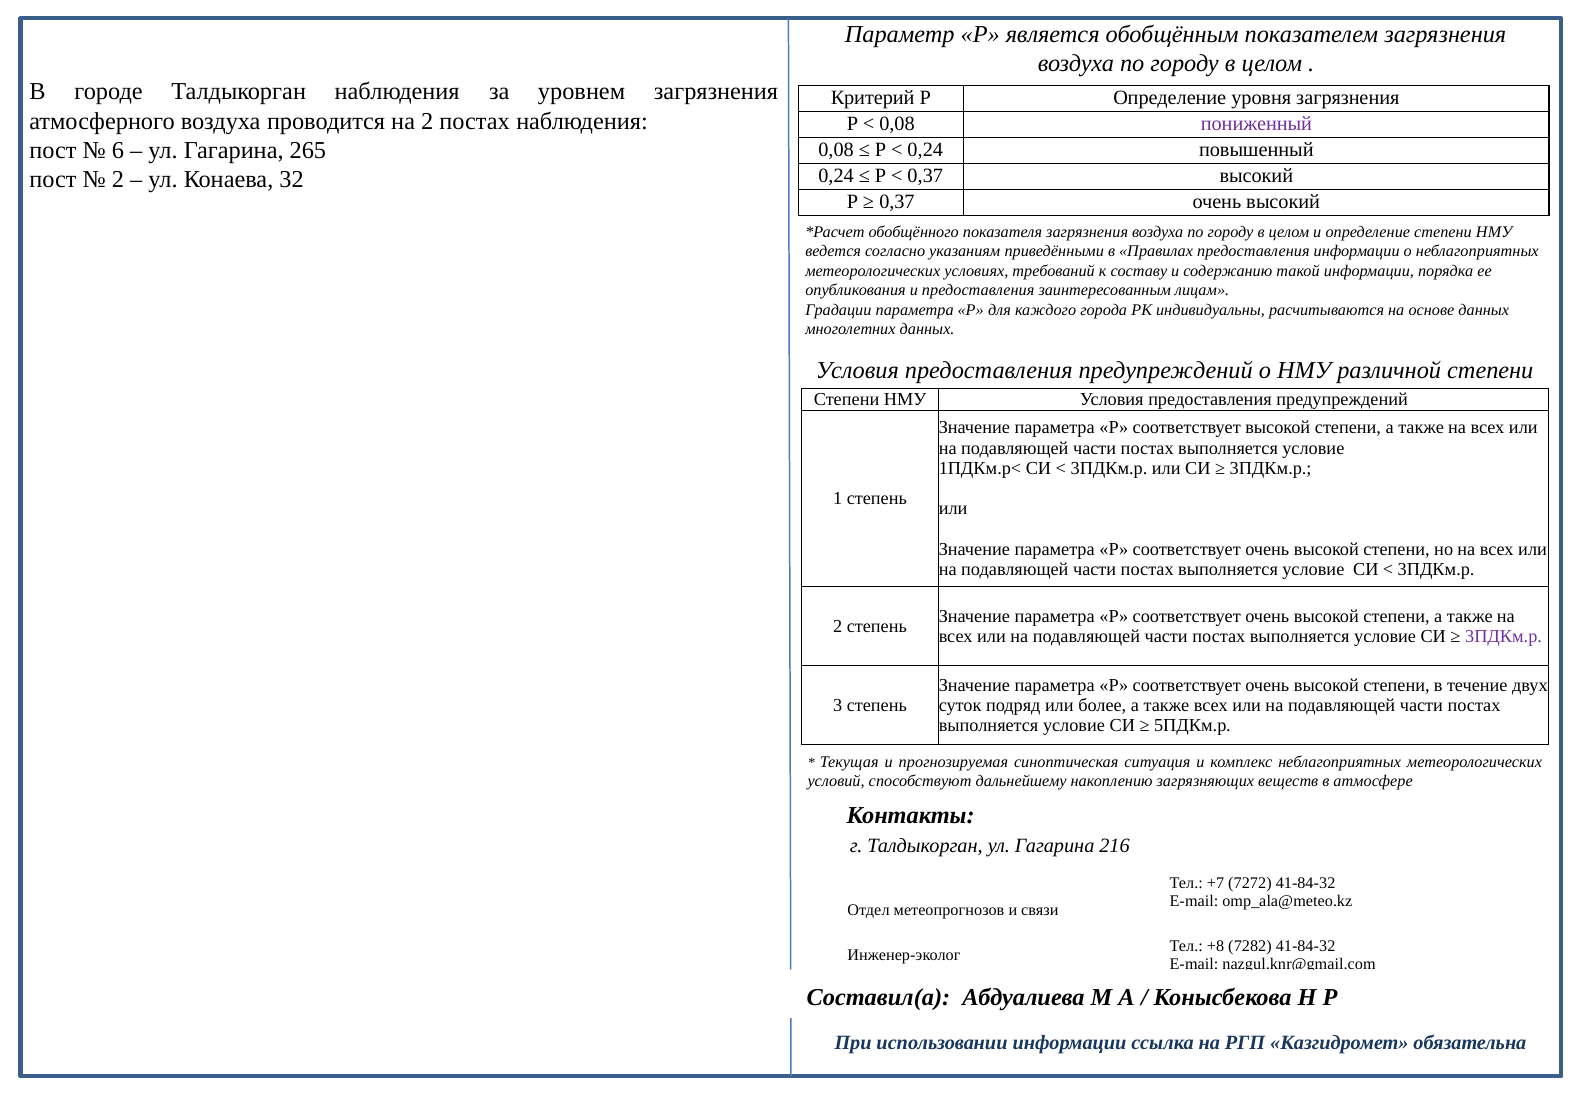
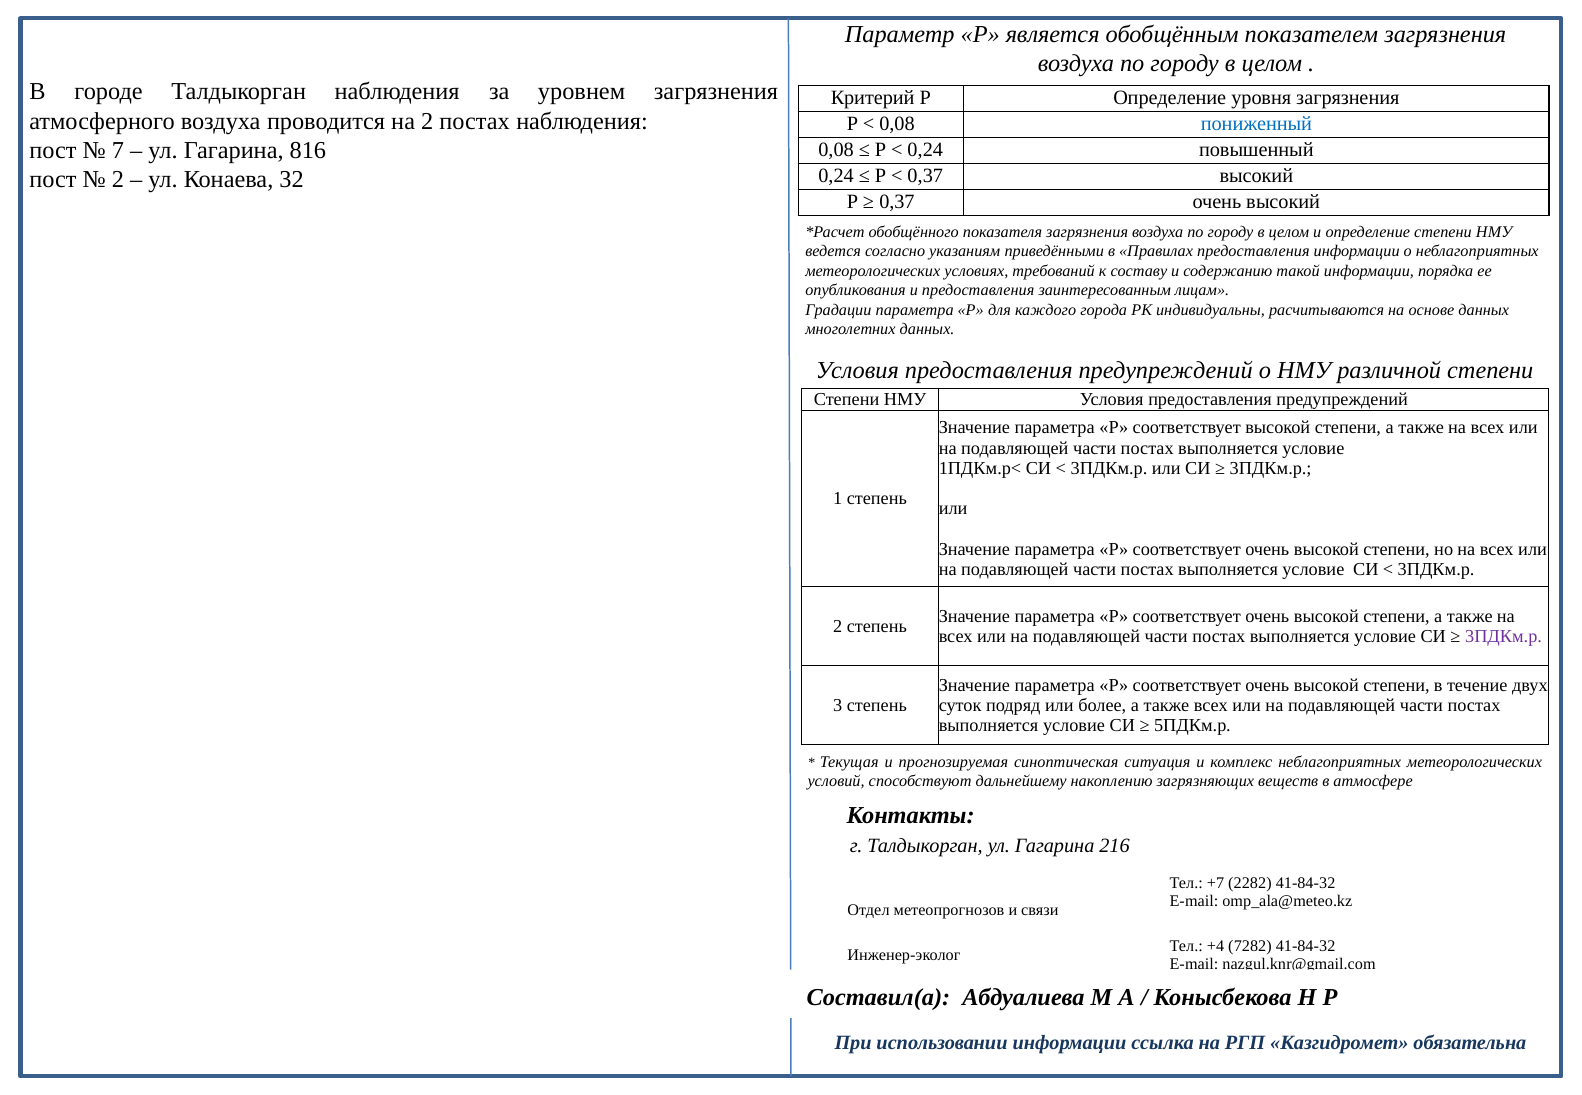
пониженный colour: purple -> blue
6: 6 -> 7
265: 265 -> 816
7272: 7272 -> 2282
+8: +8 -> +4
